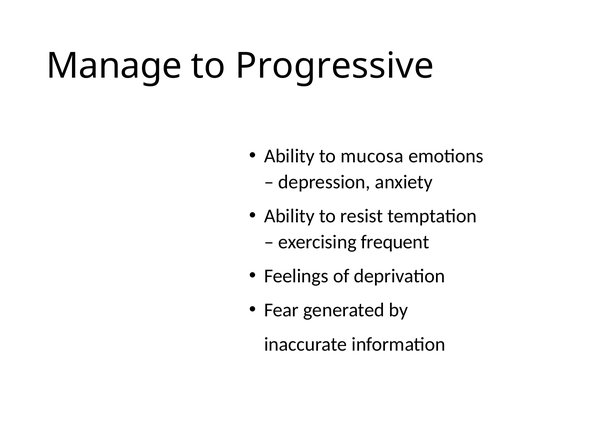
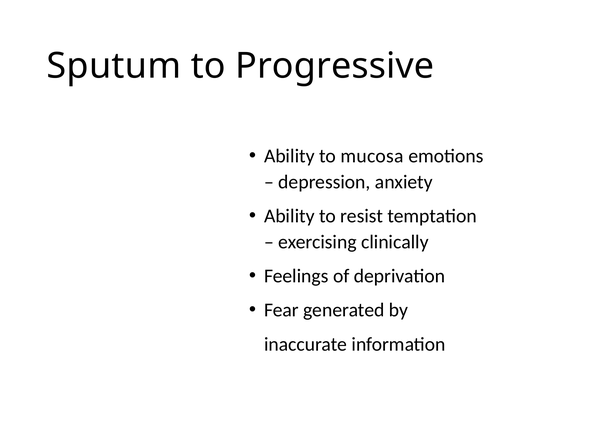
Manage: Manage -> Sputum
frequent: frequent -> clinically
